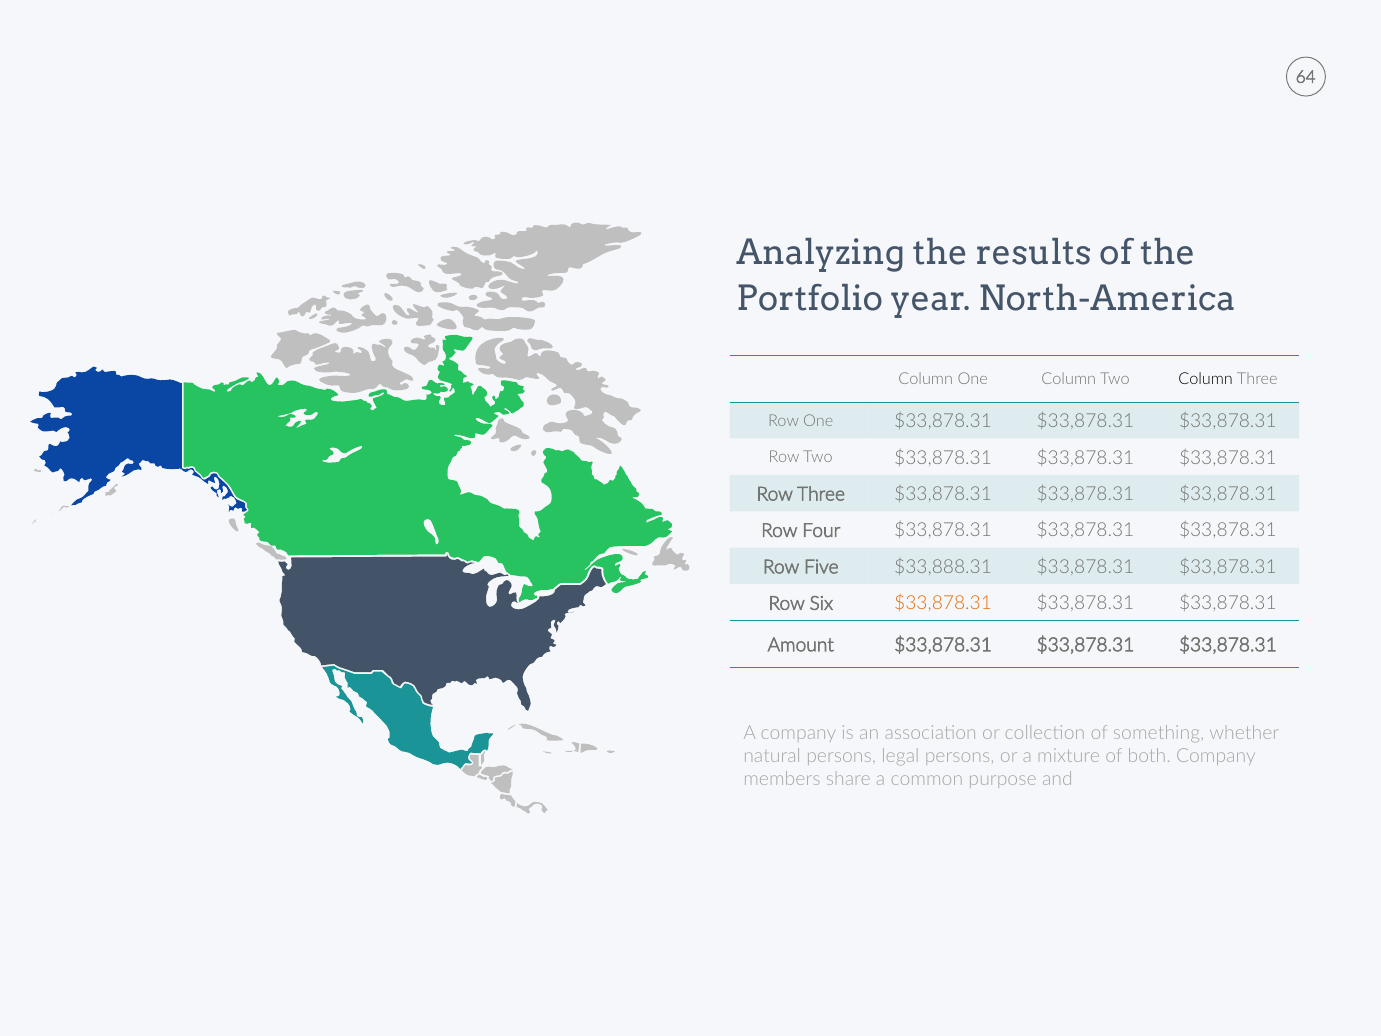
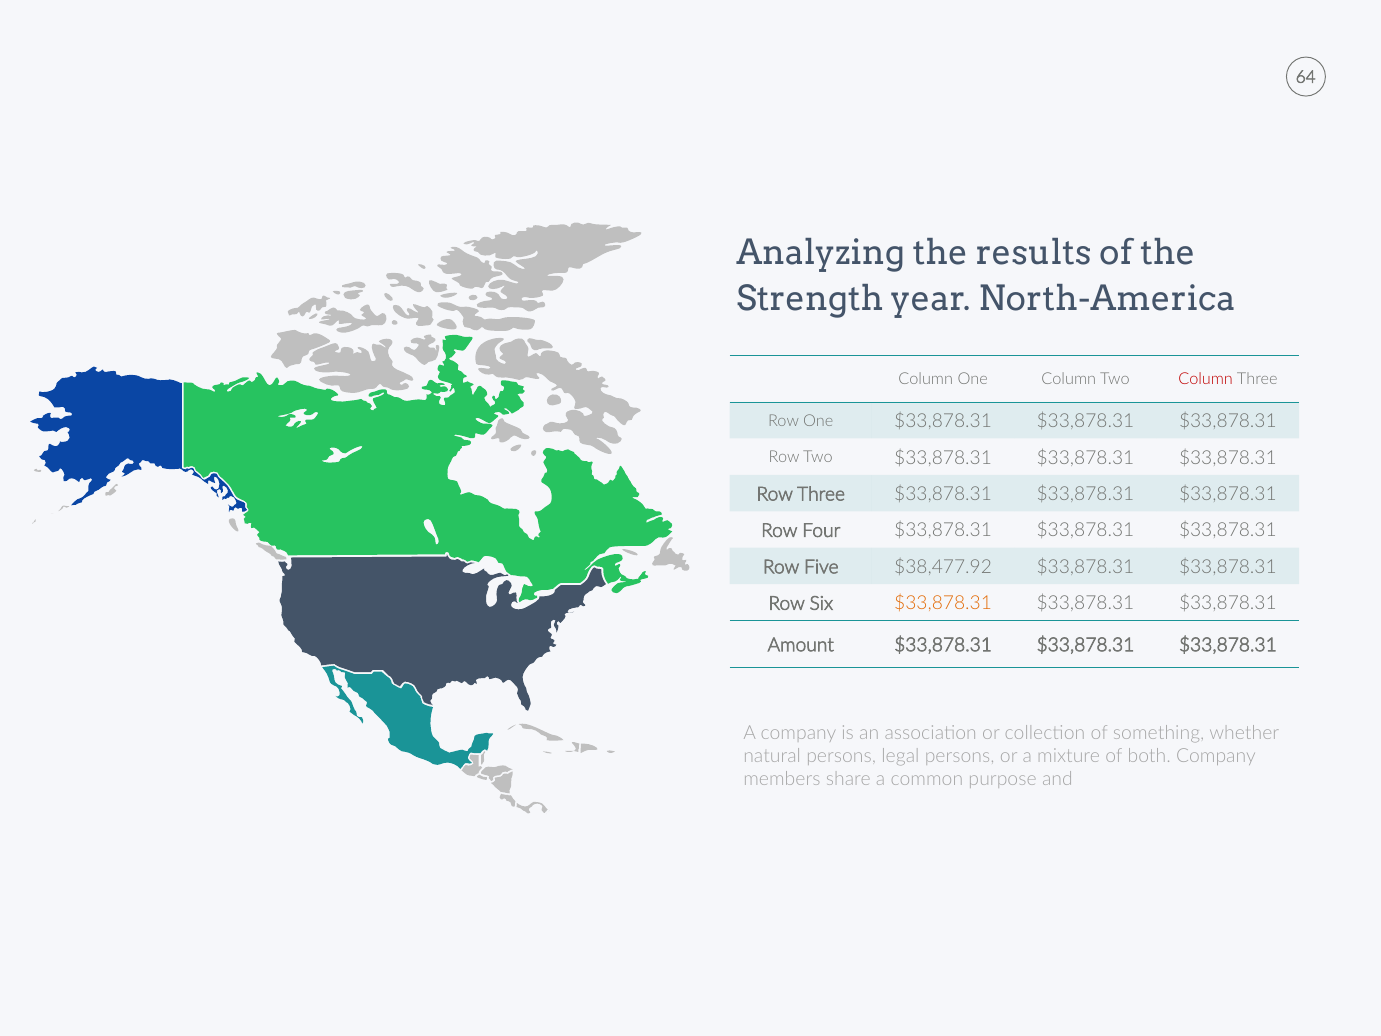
Portfolio: Portfolio -> Strength
Column at (1206, 379) colour: black -> red
$33,888.31: $33,888.31 -> $38,477.92
